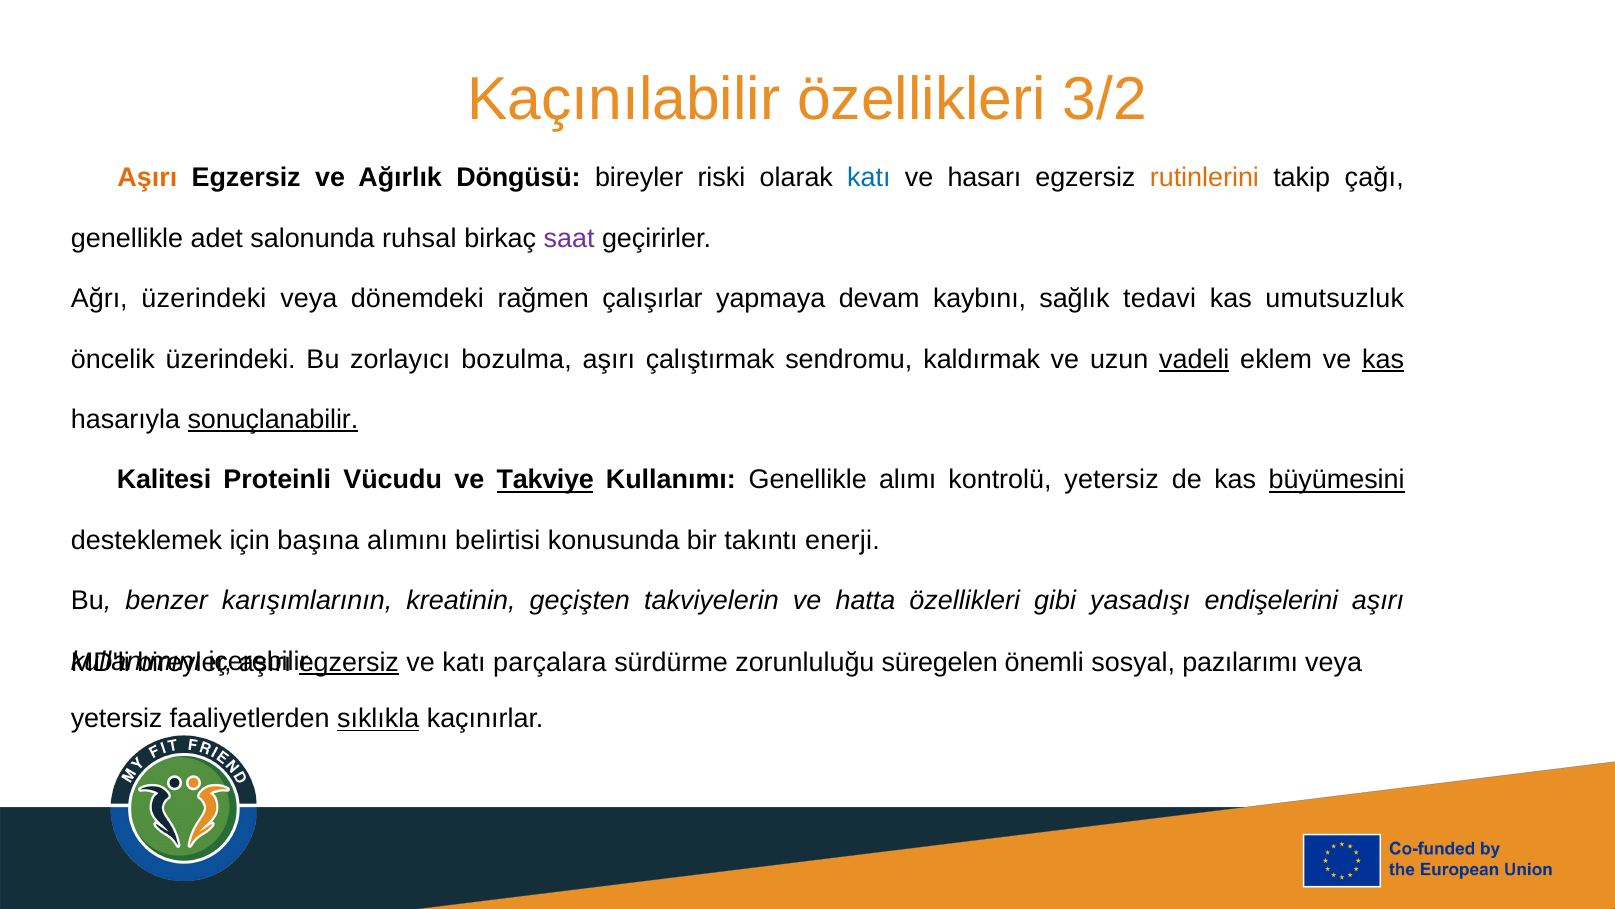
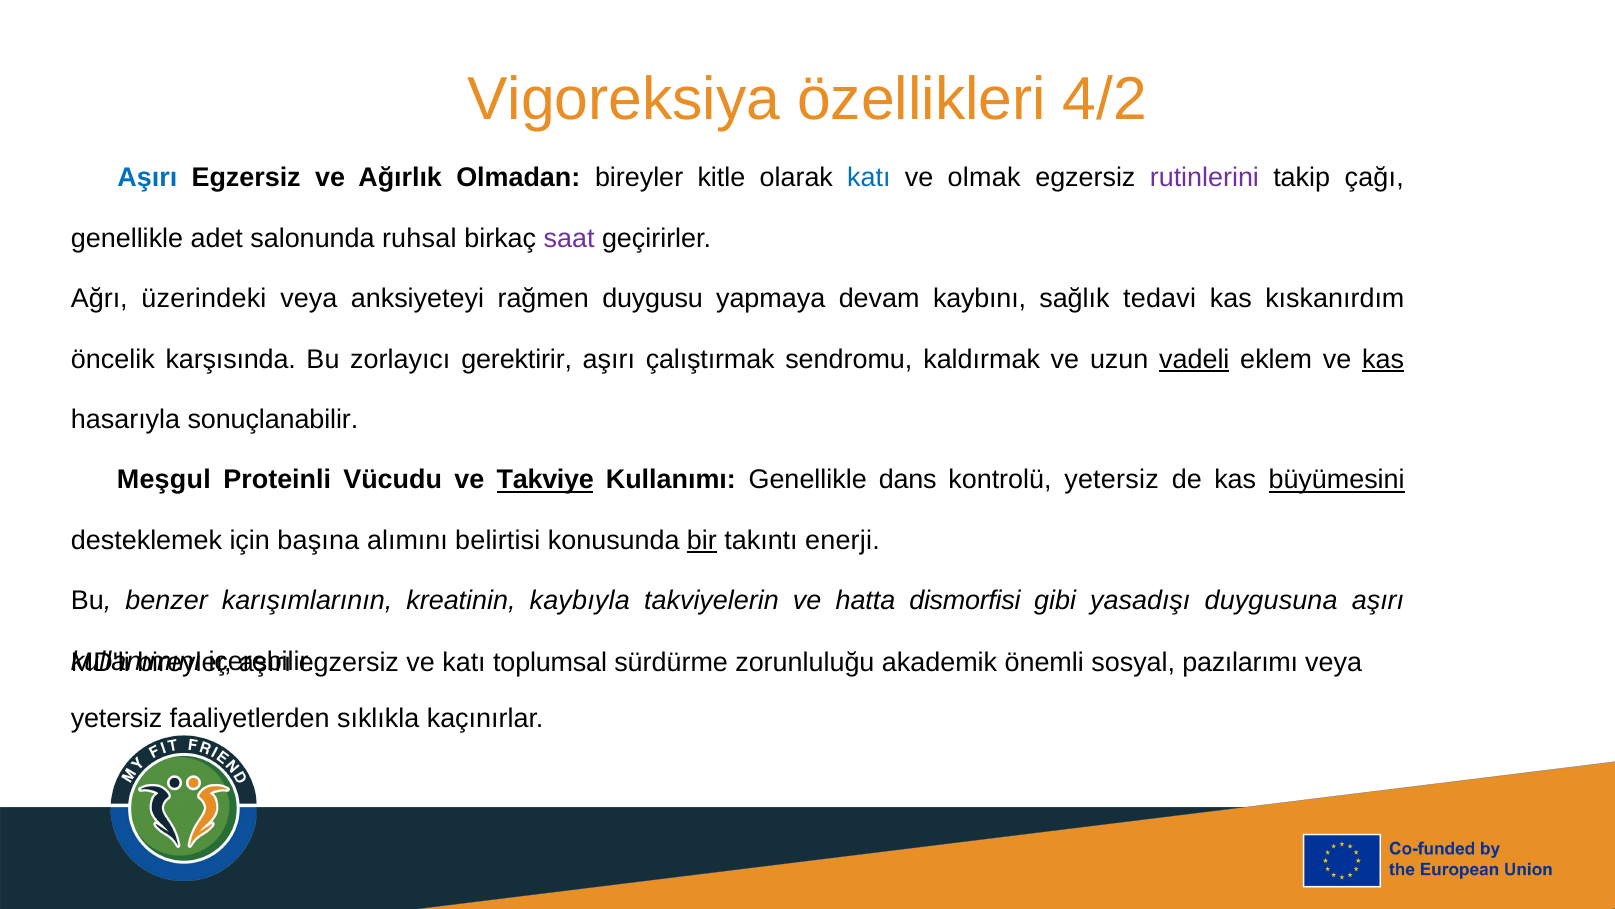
Kaçınılabilir: Kaçınılabilir -> Vigoreksiya
3/2: 3/2 -> 4/2
Aşırı at (147, 178) colour: orange -> blue
Döngüsü: Döngüsü -> Olmadan
riski: riski -> kitle
hasarı: hasarı -> olmak
rutinlerini colour: orange -> purple
dönemdeki: dönemdeki -> anksiyeteyi
çalışırlar: çalışırlar -> duygusu
umutsuzluk: umutsuzluk -> kıskanırdım
öncelik üzerindeki: üzerindeki -> karşısında
bozulma: bozulma -> gerektirir
sonuçlanabilir underline: present -> none
Kalitesi: Kalitesi -> Meşgul
alımı: alımı -> dans
bir underline: none -> present
geçişten: geçişten -> kaybıyla
hatta özellikleri: özellikleri -> dismorfisi
endişelerini: endişelerini -> duygusuna
egzersiz at (349, 662) underline: present -> none
parçalara: parçalara -> toplumsal
süregelen: süregelen -> akademik
sıklıkla underline: present -> none
